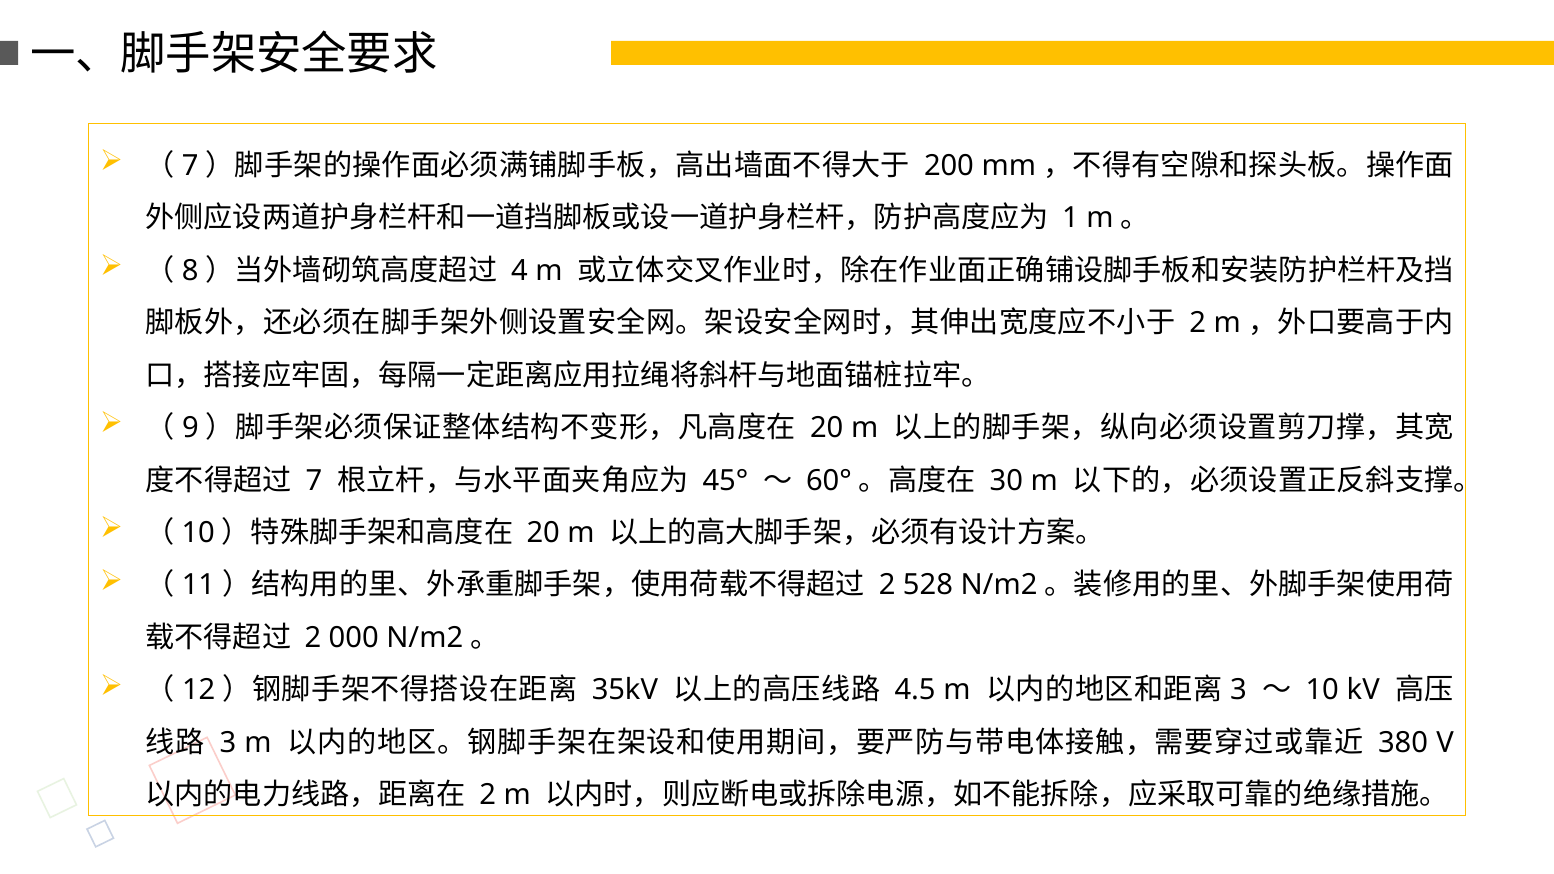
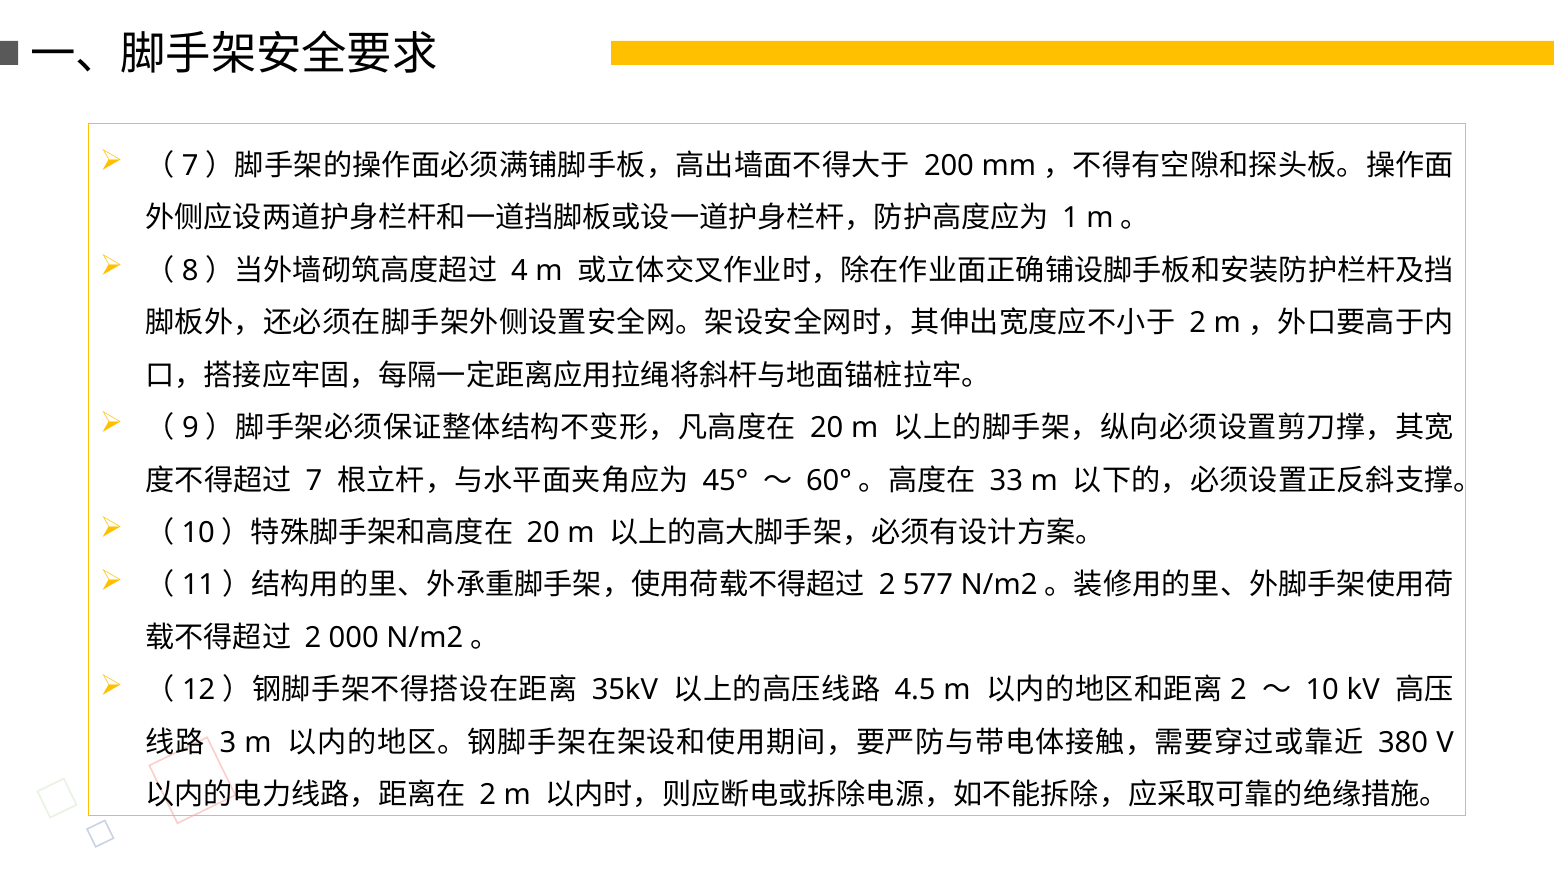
30: 30 -> 33
528: 528 -> 577
3 at (1238, 690): 3 -> 2
